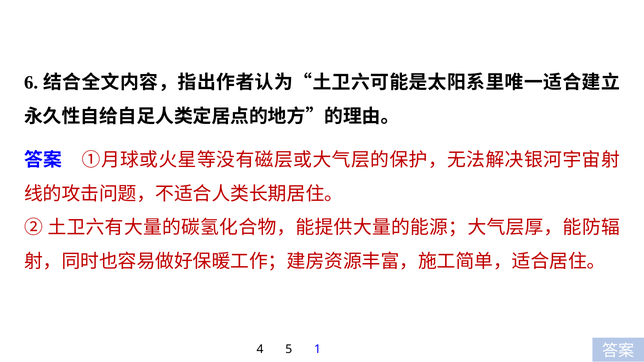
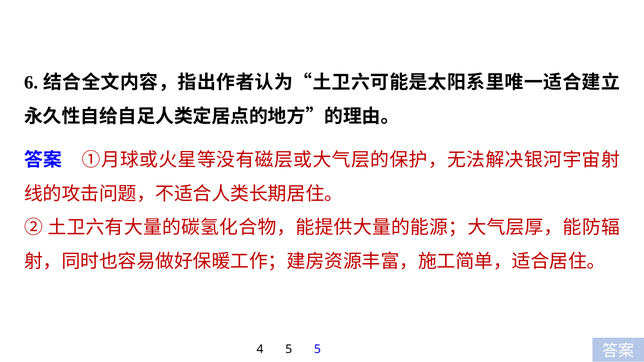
5 1: 1 -> 5
